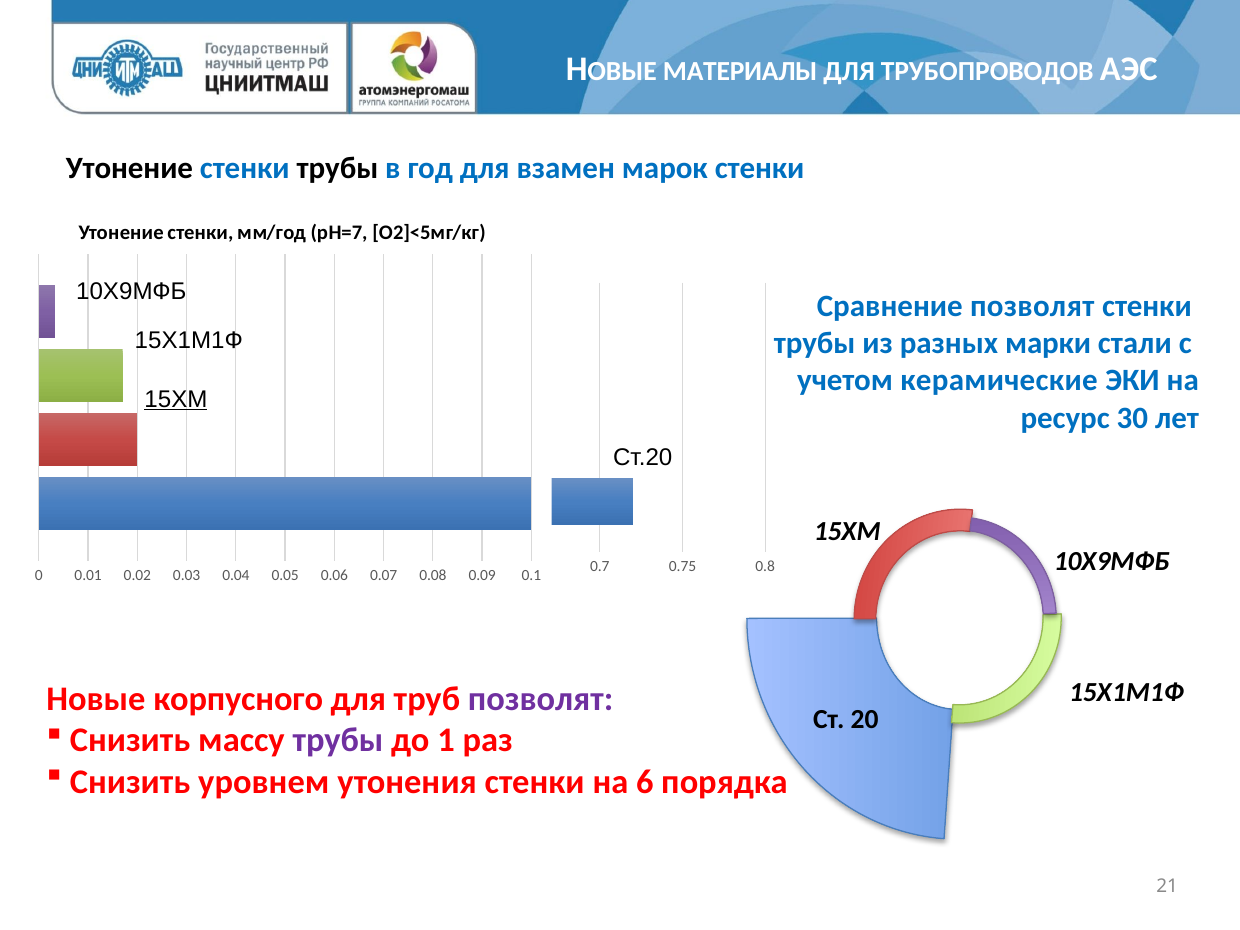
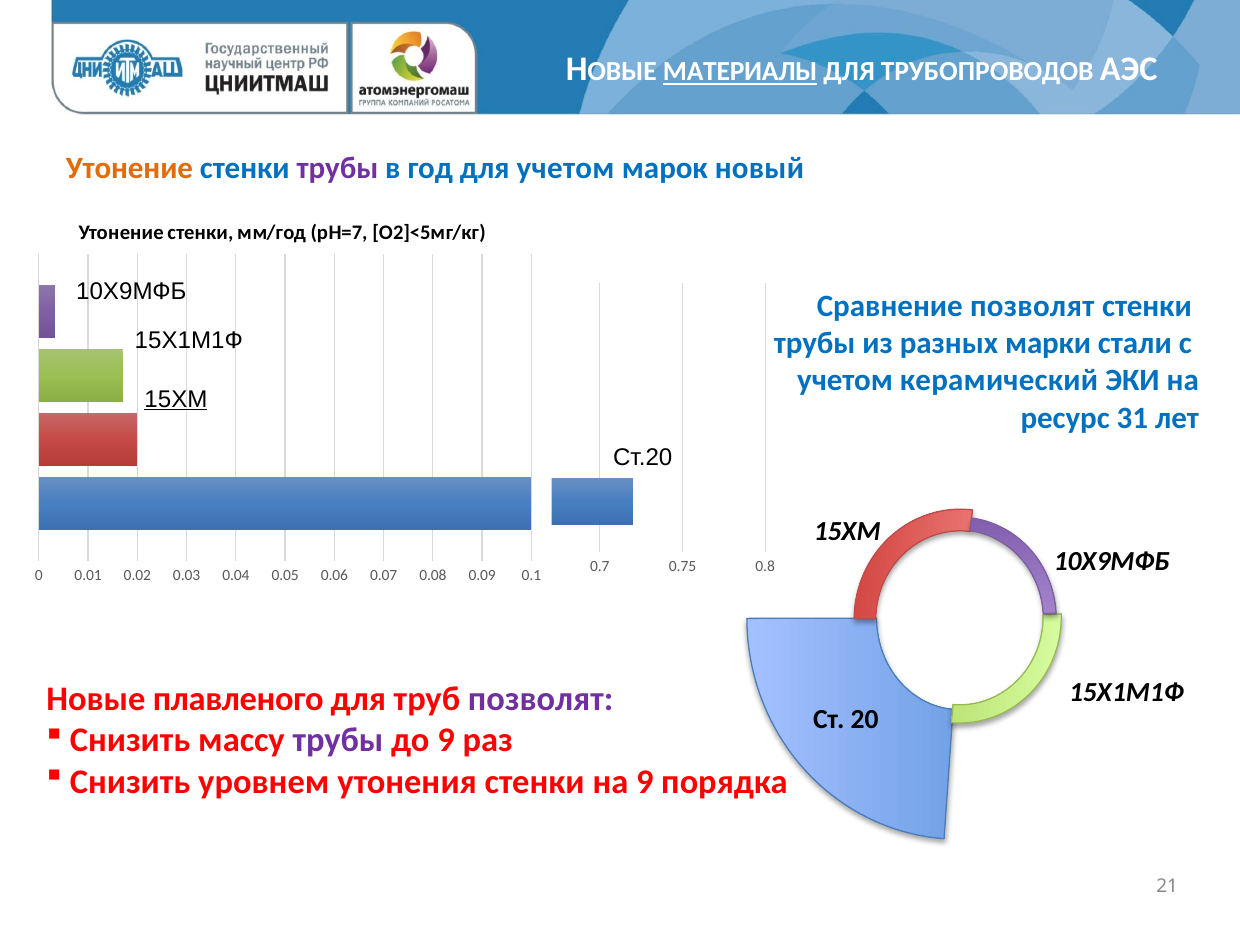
МАТЕРИАЛЫ underline: none -> present
Утонение at (129, 168) colour: black -> orange
трубы at (337, 168) colour: black -> purple
для взамен: взамен -> учетом
марок стенки: стенки -> новый
керамические: керамические -> керамический
30: 30 -> 31
корпусного: корпусного -> плавленого
до 1: 1 -> 9
на 6: 6 -> 9
